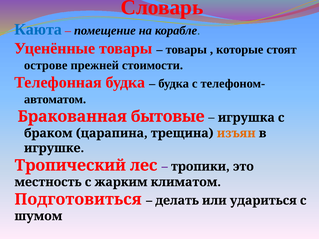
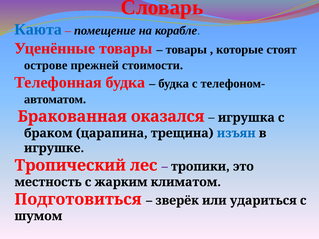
бытовые: бытовые -> оказался
изъян colour: orange -> blue
делать: делать -> зверёк
